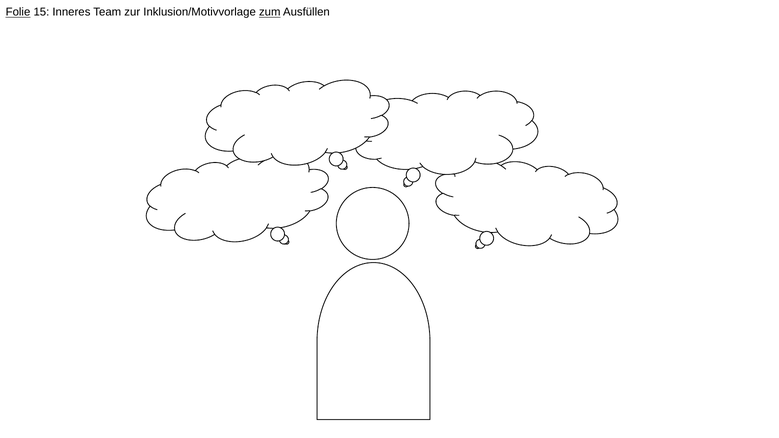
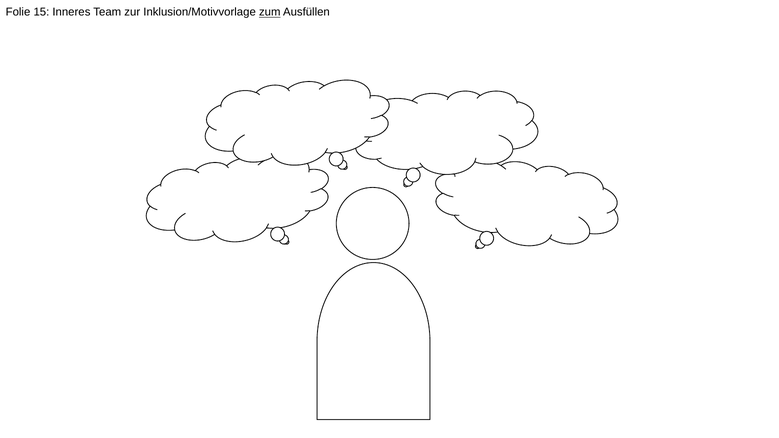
Folie underline: present -> none
